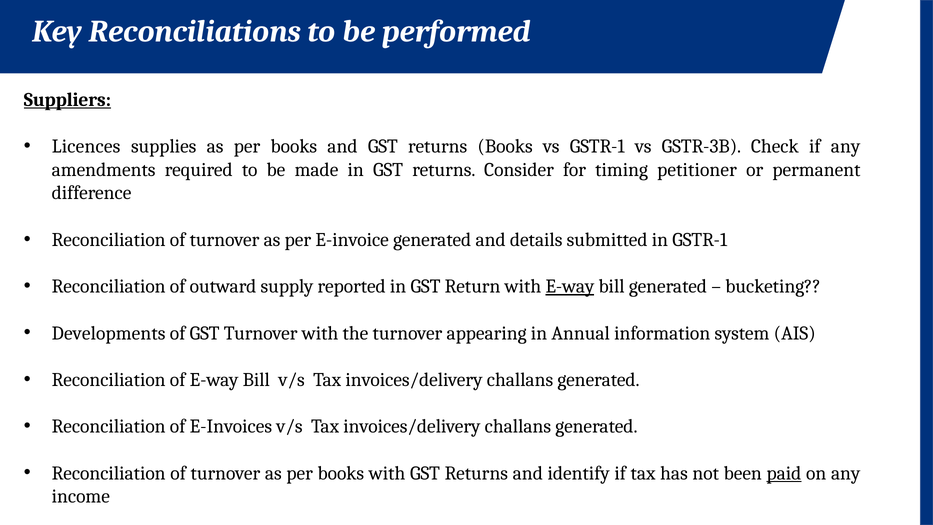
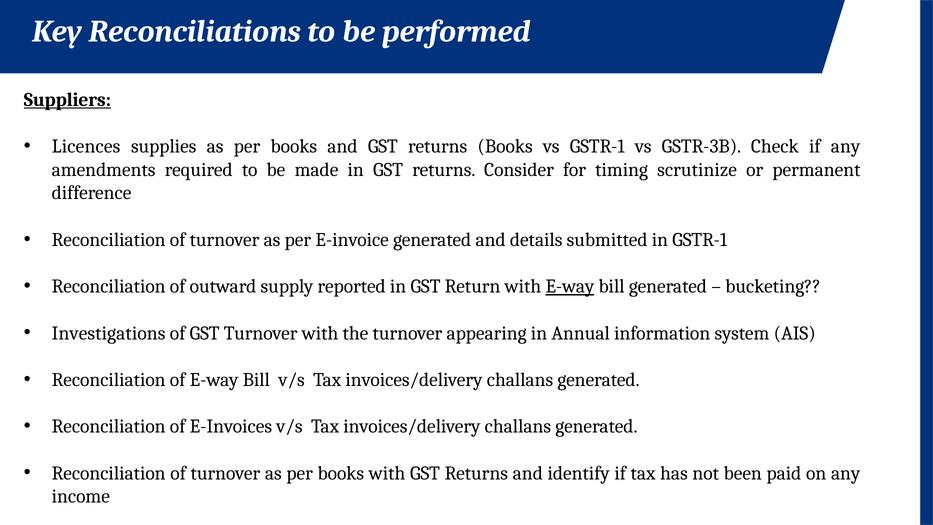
petitioner: petitioner -> scrutinize
Developments: Developments -> Investigations
paid underline: present -> none
